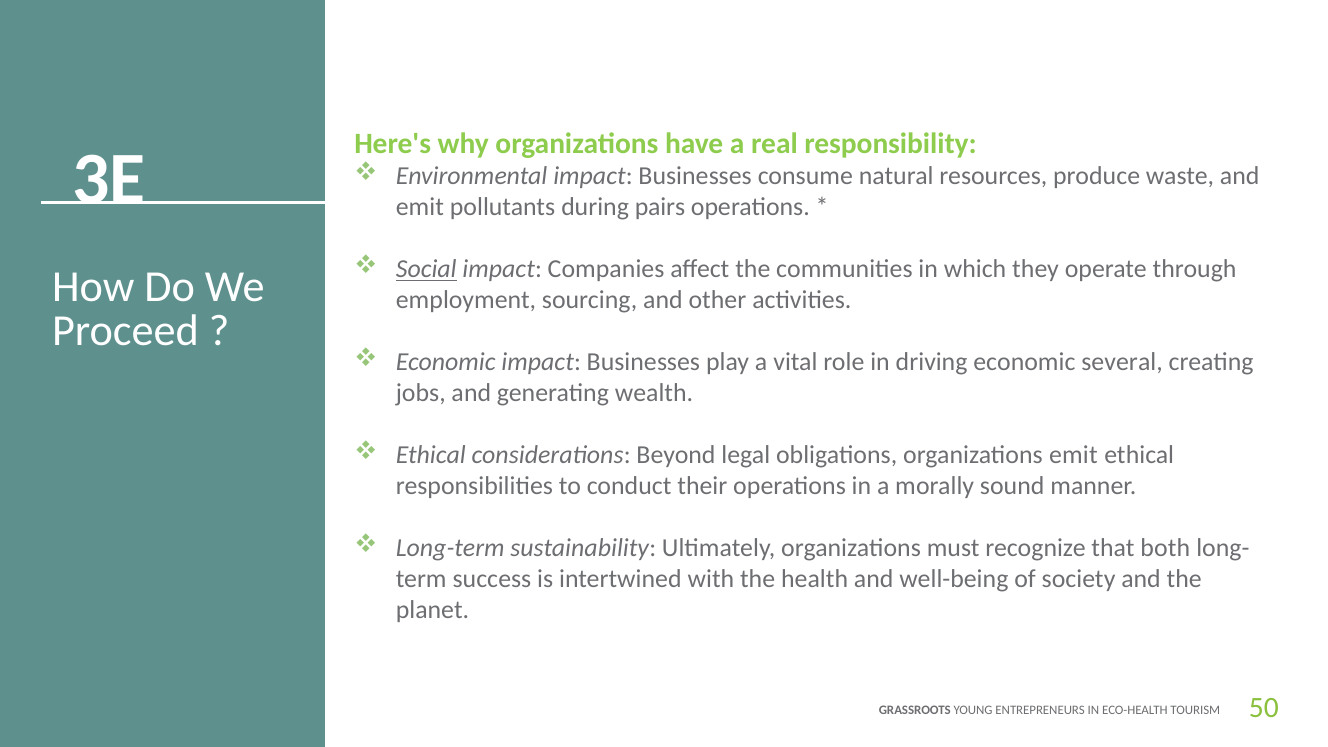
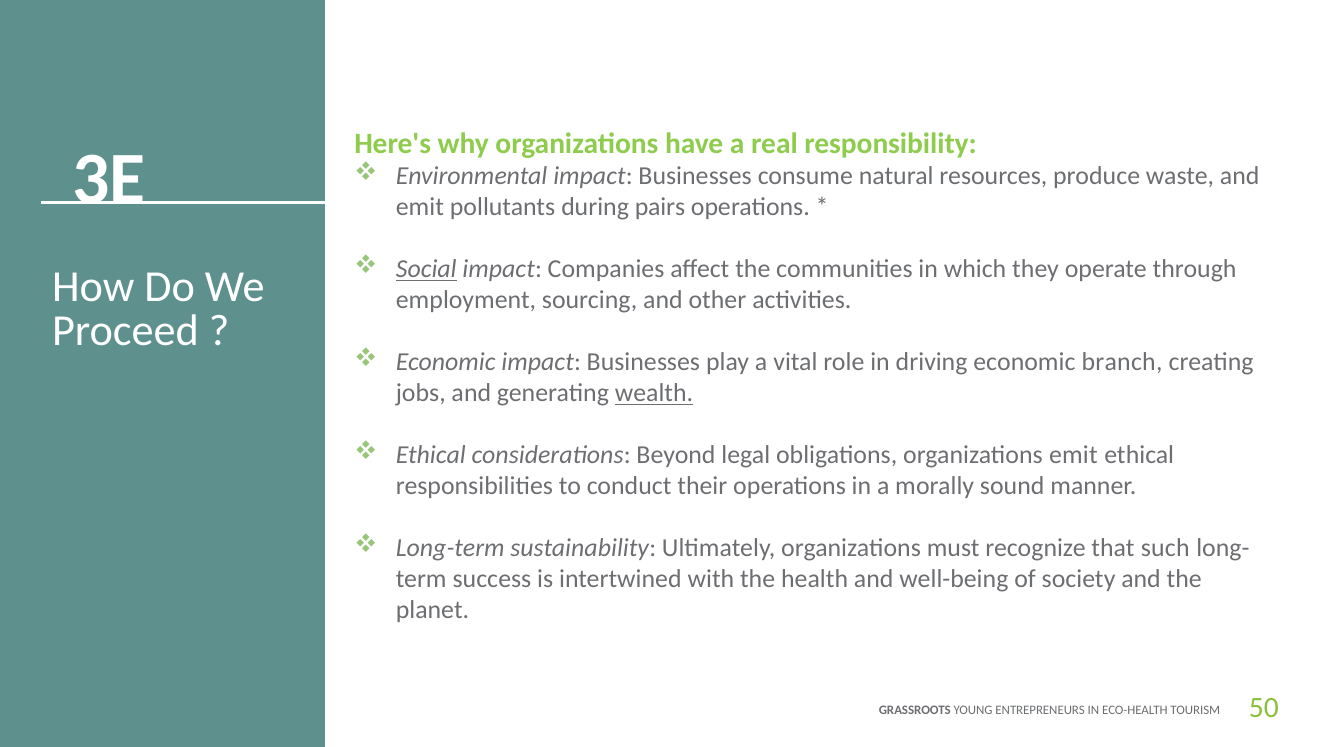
several: several -> branch
wealth underline: none -> present
both: both -> such
